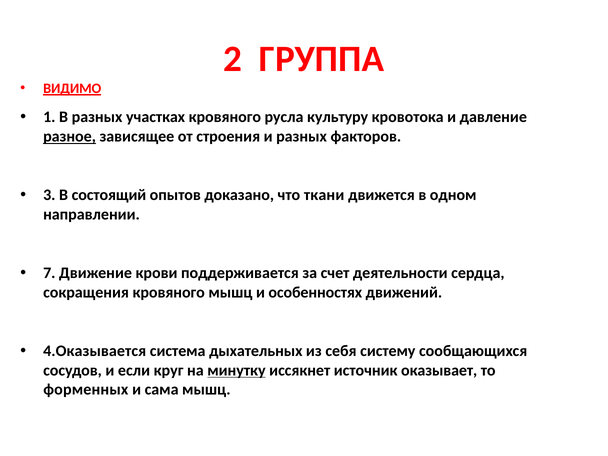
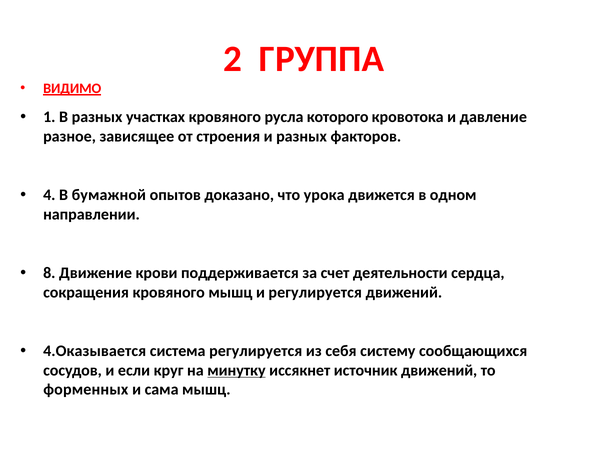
культуру: культуру -> которого
разное underline: present -> none
3: 3 -> 4
состоящий: состоящий -> бумажной
ткани: ткани -> урока
7: 7 -> 8
и особенностях: особенностях -> регулируется
система дыхательных: дыхательных -> регулируется
источник оказывает: оказывает -> движений
